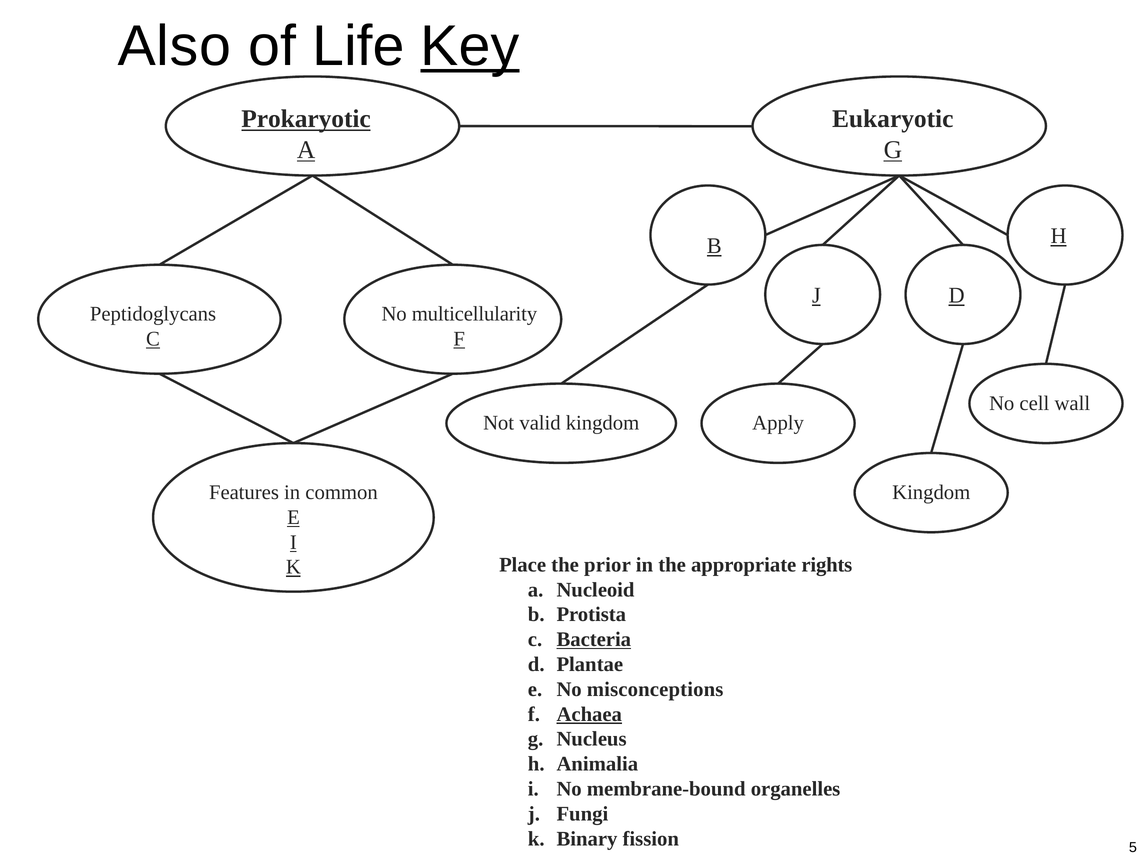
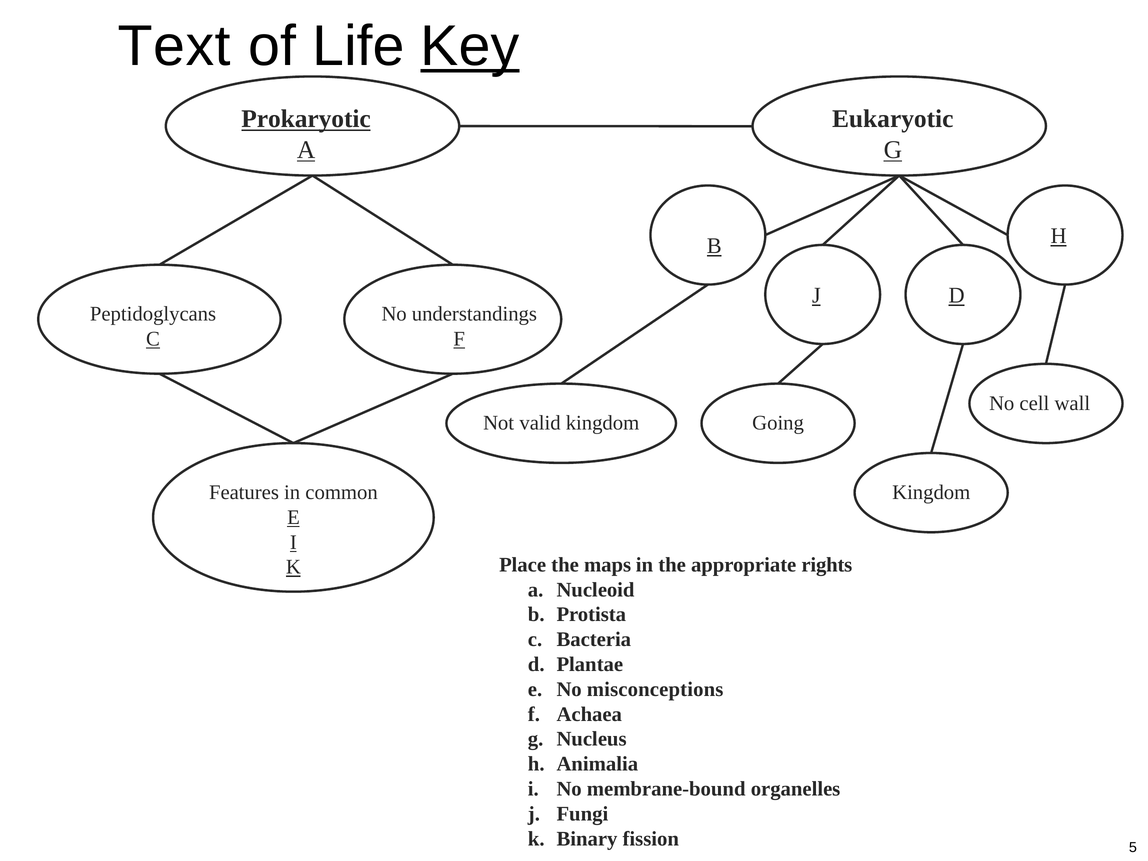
Also: Also -> Text
multicellularity: multicellularity -> understandings
Apply: Apply -> Going
prior: prior -> maps
Bacteria underline: present -> none
Achaea underline: present -> none
